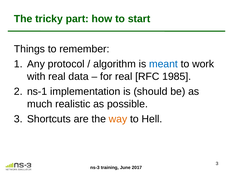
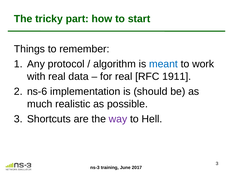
1985: 1985 -> 1911
ns-1: ns-1 -> ns-6
way colour: orange -> purple
